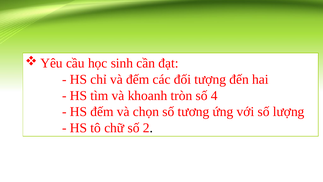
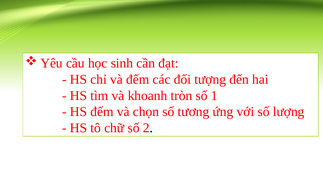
4: 4 -> 1
